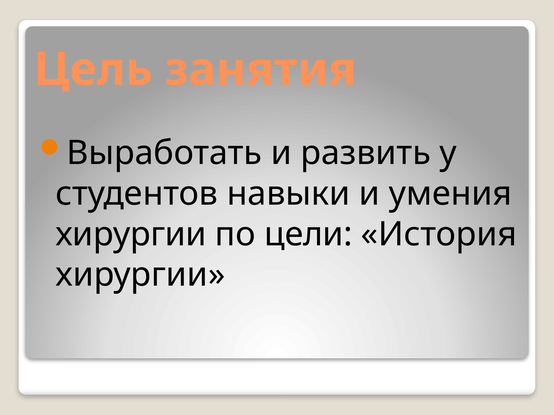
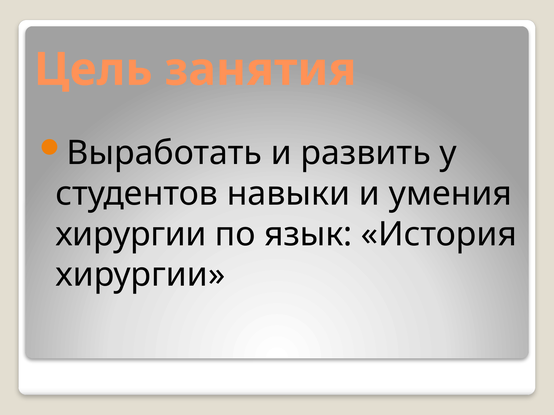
цели: цели -> язык
